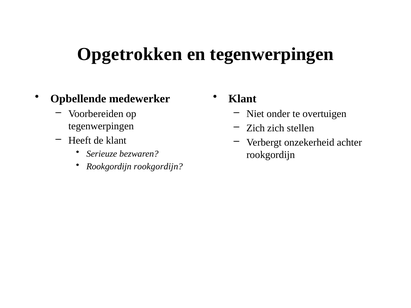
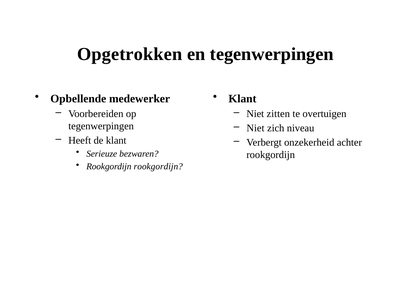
onder: onder -> zitten
Zich at (256, 128): Zich -> Niet
stellen: stellen -> niveau
